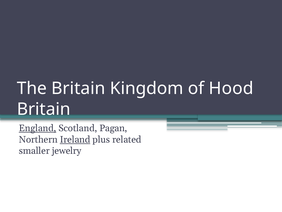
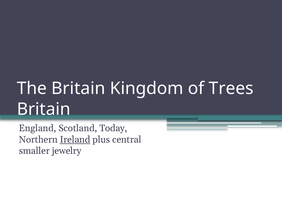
Hood: Hood -> Trees
England underline: present -> none
Pagan: Pagan -> Today
related: related -> central
